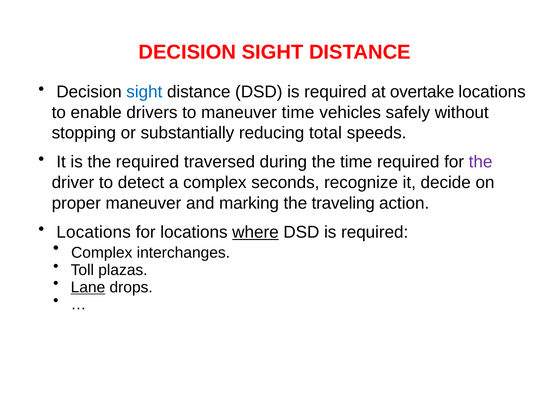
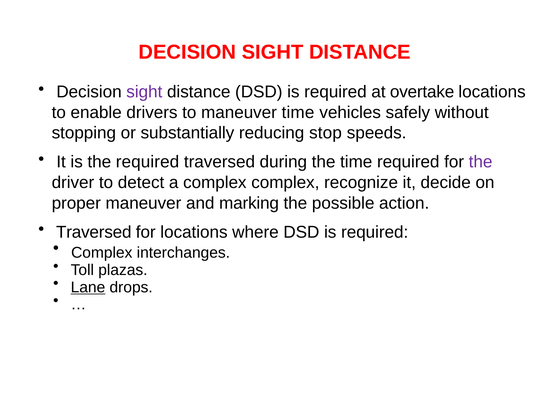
sight at (144, 92) colour: blue -> purple
total: total -> stop
complex seconds: seconds -> complex
traveling: traveling -> possible
Locations at (94, 232): Locations -> Traversed
where underline: present -> none
